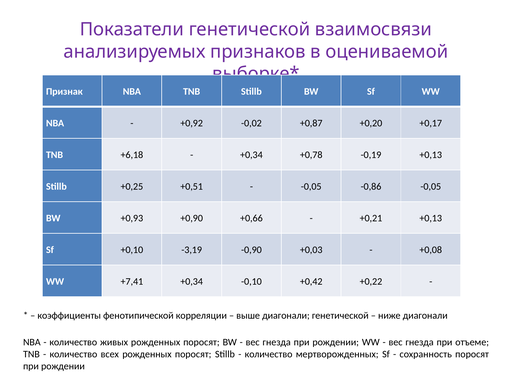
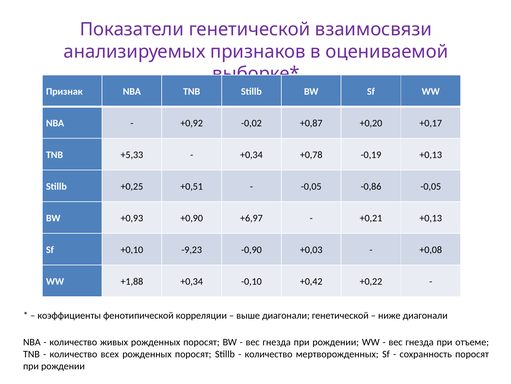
+6,18: +6,18 -> +5,33
+0,66: +0,66 -> +6,97
-3,19: -3,19 -> -9,23
+7,41: +7,41 -> +1,88
